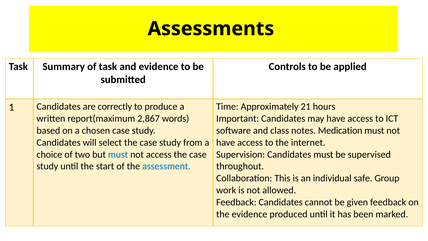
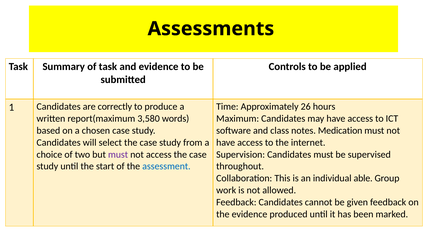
21: 21 -> 26
2,867: 2,867 -> 3,580
Important: Important -> Maximum
must at (118, 154) colour: blue -> purple
safe: safe -> able
